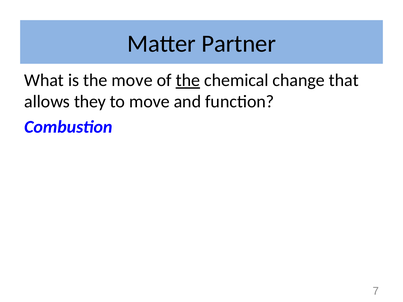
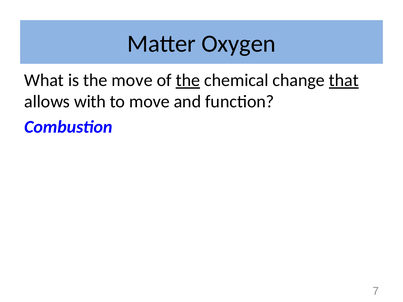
Partner: Partner -> Oxygen
that underline: none -> present
they: they -> with
